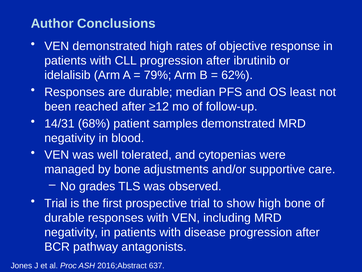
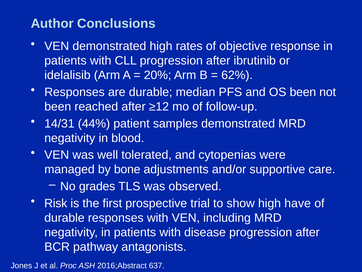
79%: 79% -> 20%
OS least: least -> been
68%: 68% -> 44%
Trial at (56, 203): Trial -> Risk
high bone: bone -> have
